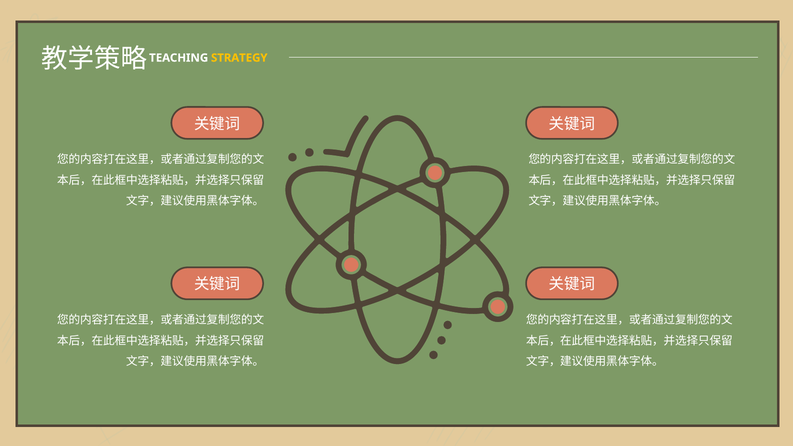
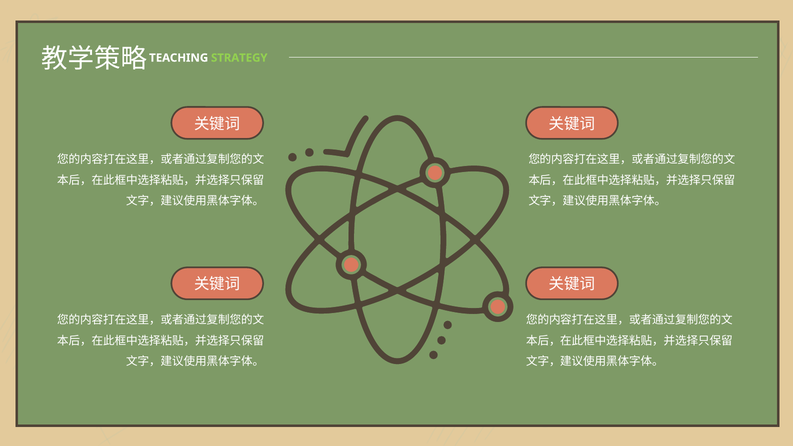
STRATEGY colour: yellow -> light green
